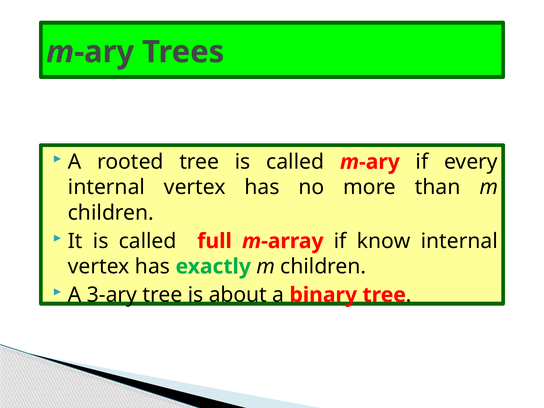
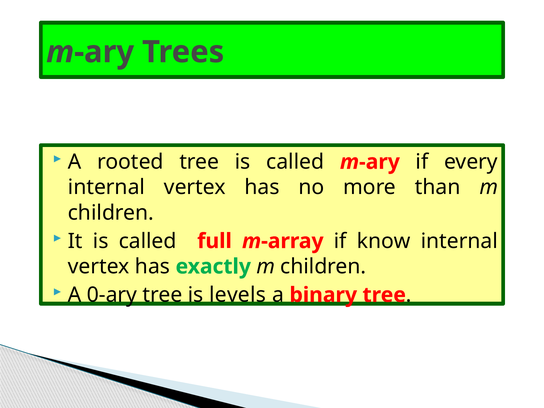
3-ary: 3-ary -> 0-ary
about: about -> levels
